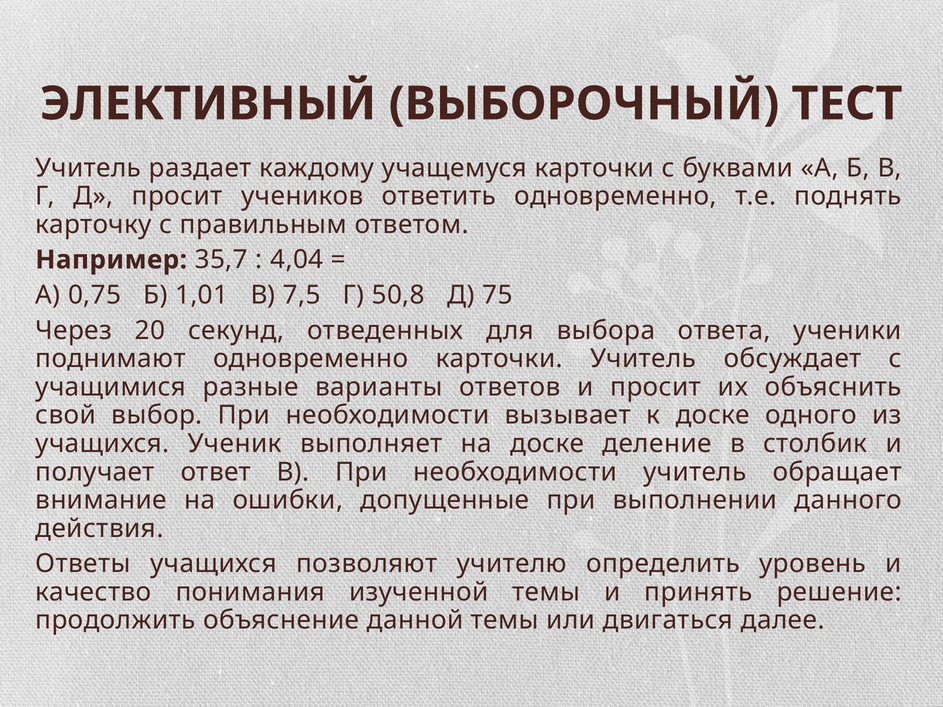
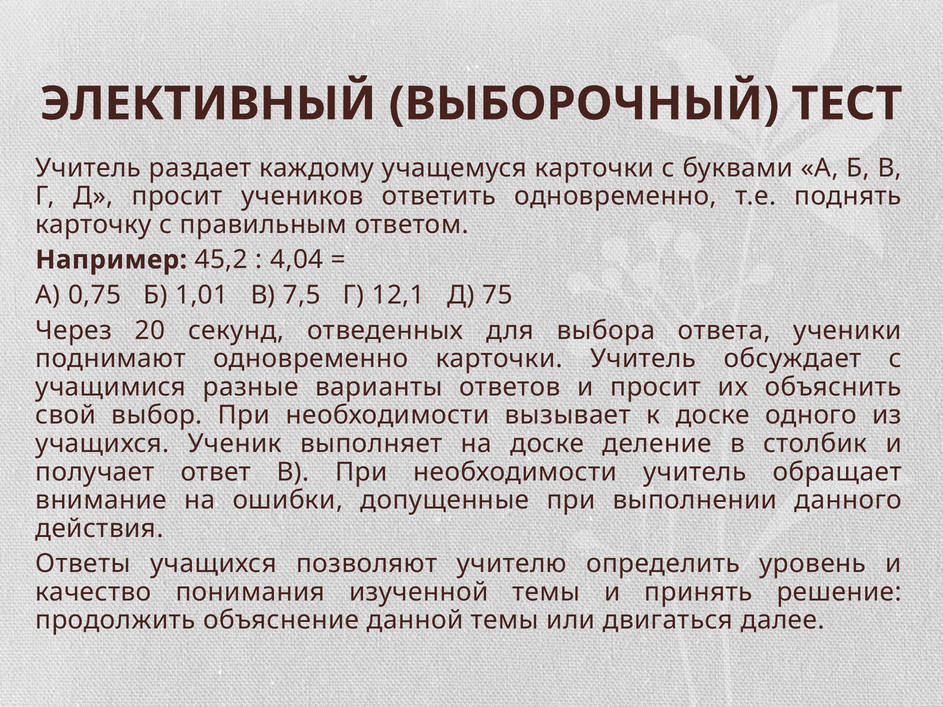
35,7: 35,7 -> 45,2
50,8: 50,8 -> 12,1
